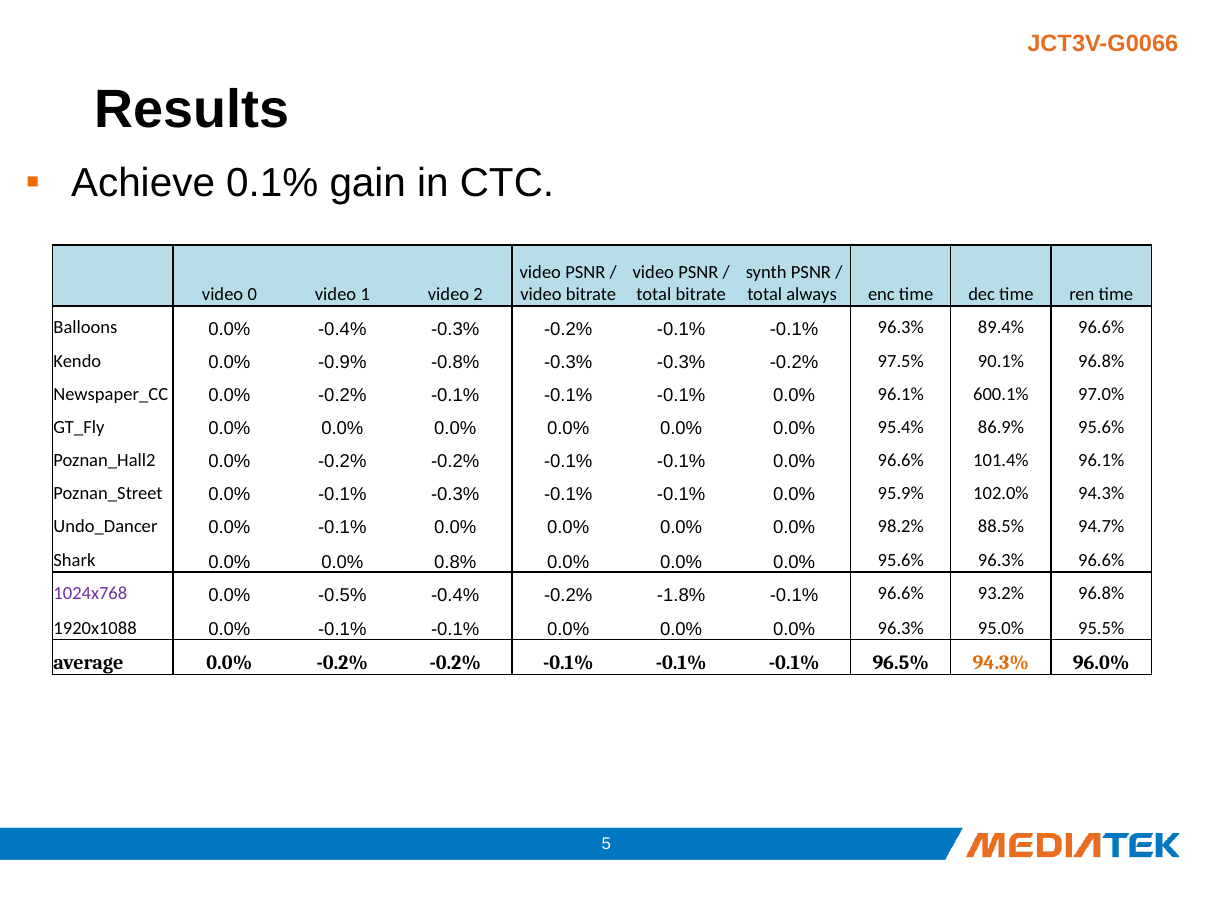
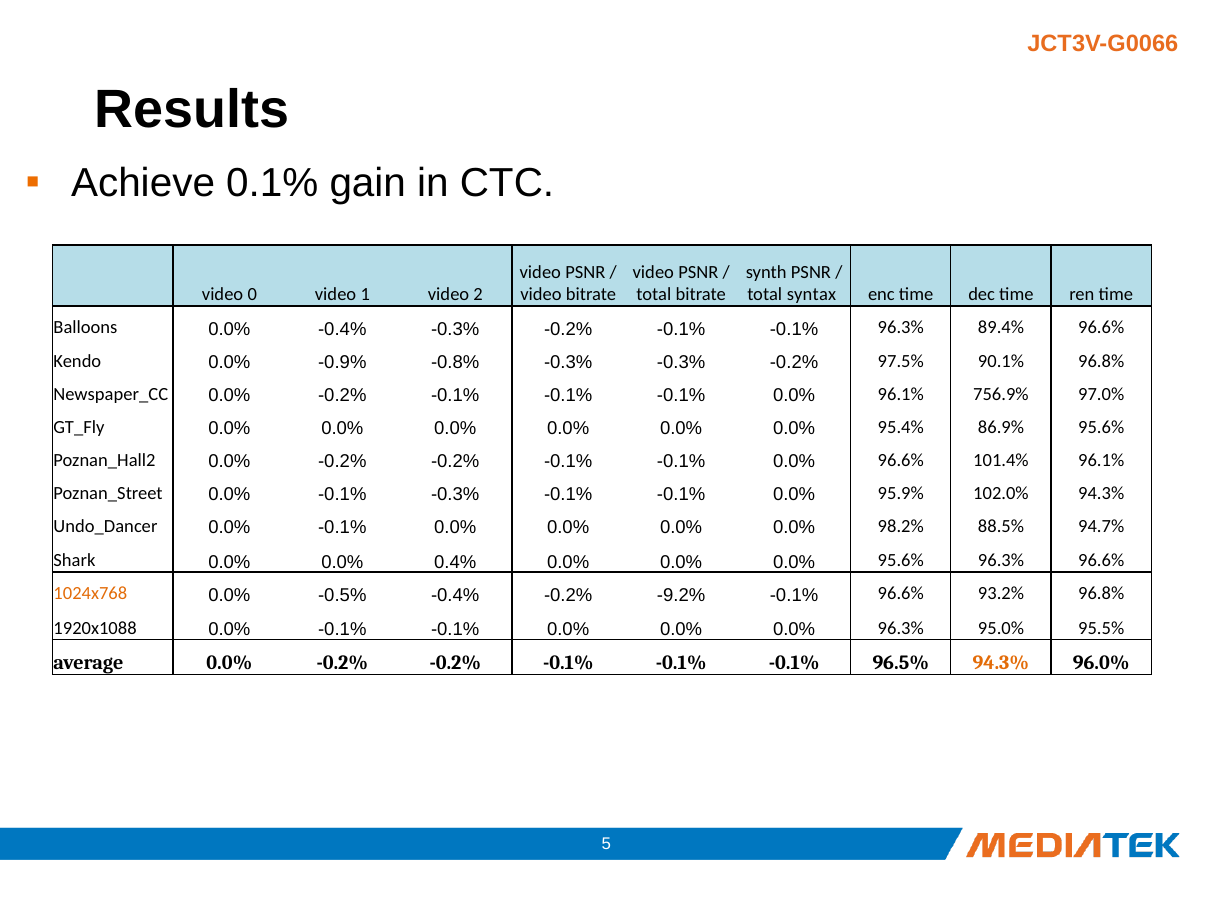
always: always -> syntax
600.1%: 600.1% -> 756.9%
0.8%: 0.8% -> 0.4%
1024x768 colour: purple -> orange
-1.8%: -1.8% -> -9.2%
